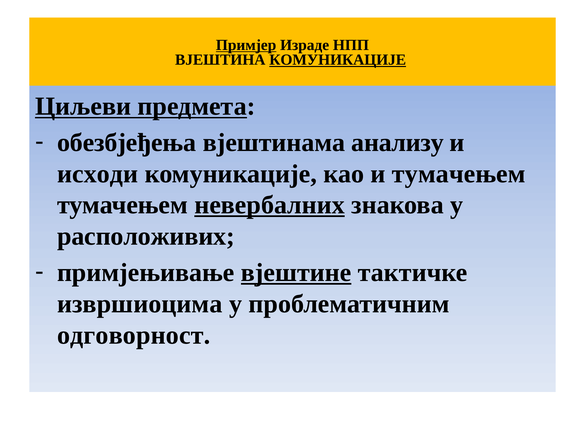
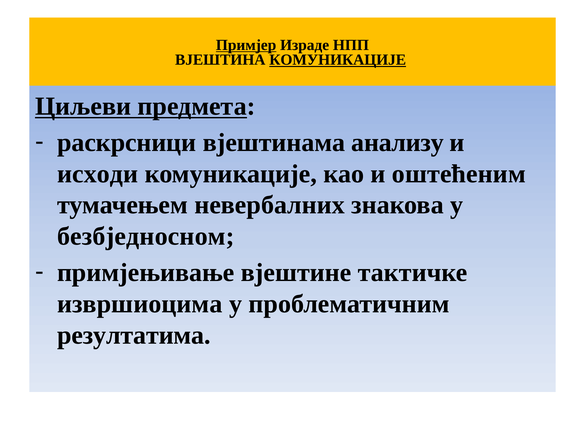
обезбјеђења: обезбјеђења -> раскрсници
и тумачењем: тумачењем -> оштећеним
невербалних underline: present -> none
расположивих: расположивих -> безбједносном
вјештине underline: present -> none
одговорност: одговорност -> резултатима
